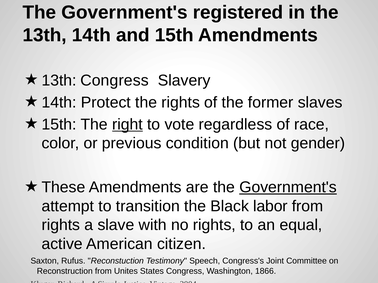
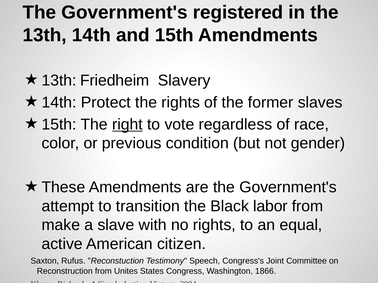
Congress at (115, 80): Congress -> Friedheim
Government's at (288, 188) underline: present -> none
rights at (61, 225): rights -> make
